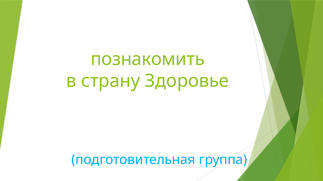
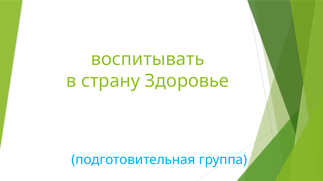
познакомить: познакомить -> воспитывать
